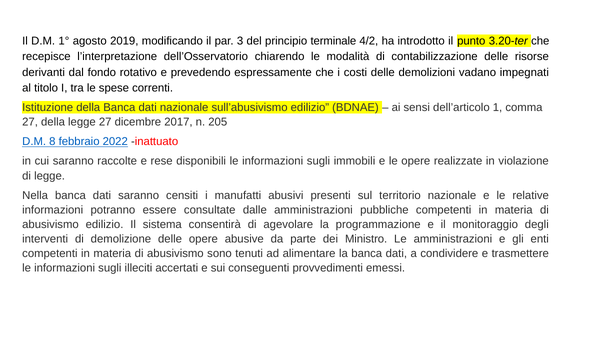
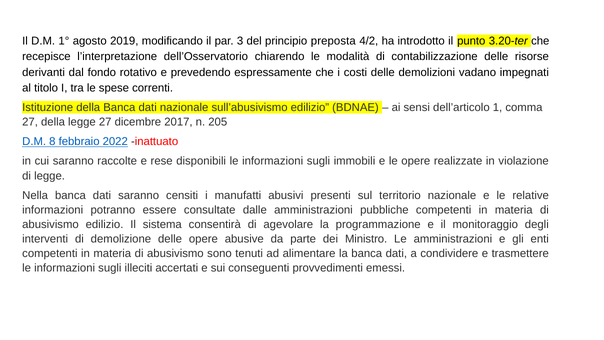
terminale: terminale -> preposta
